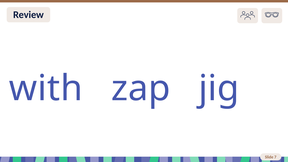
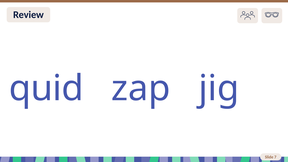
with: with -> quid
